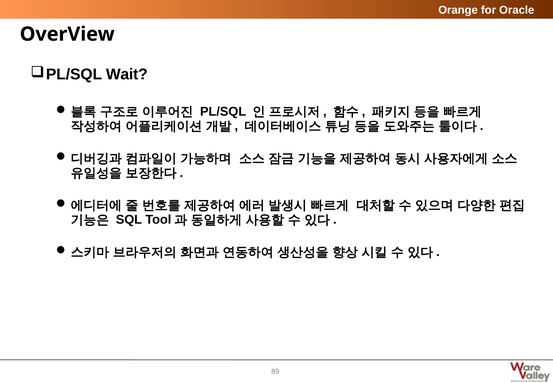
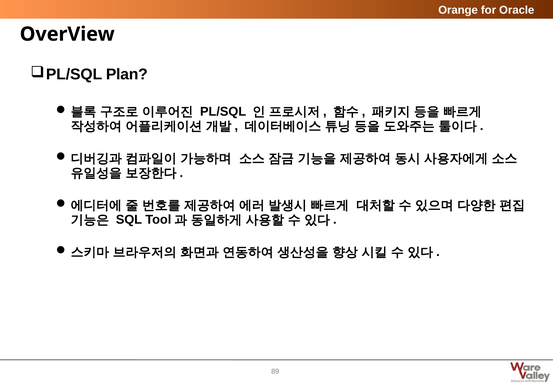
Wait: Wait -> Plan
